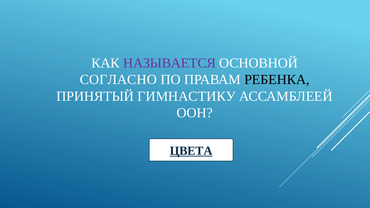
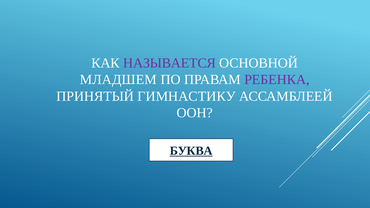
СОГЛАСНО: СОГЛАСНО -> МЛАДШЕМ
РЕБЕНКА colour: black -> purple
ЦВЕТА: ЦВЕТА -> БУКВА
